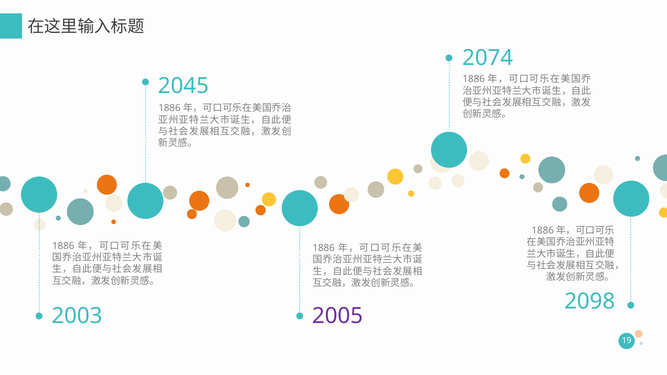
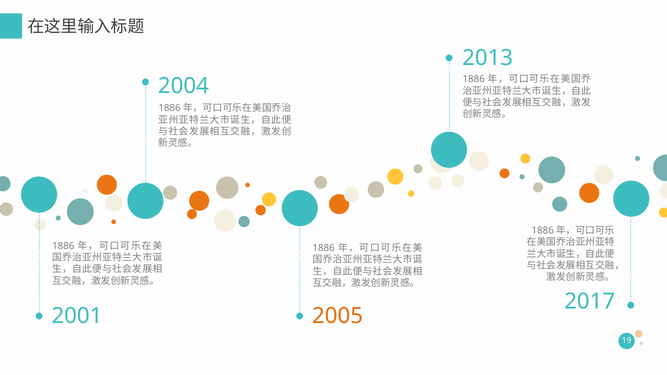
2074: 2074 -> 2013
2045: 2045 -> 2004
2098: 2098 -> 2017
2003: 2003 -> 2001
2005 colour: purple -> orange
